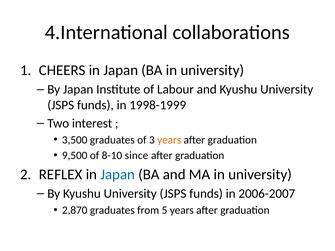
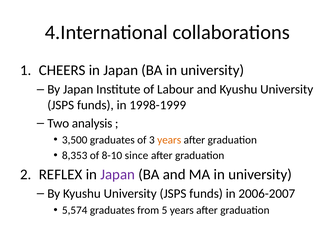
interest: interest -> analysis
9,500: 9,500 -> 8,353
Japan at (118, 175) colour: blue -> purple
2,870: 2,870 -> 5,574
